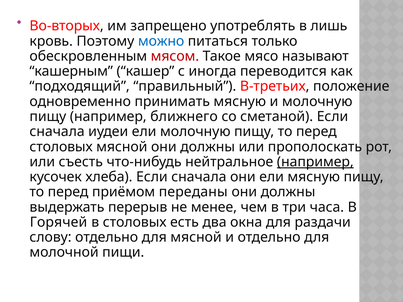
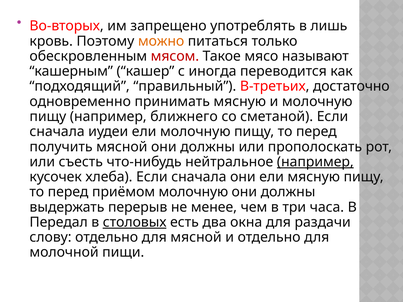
можно colour: blue -> orange
положение: положение -> достаточно
столовых at (61, 147): столовых -> получить
приёмом переданы: переданы -> молочную
Горячей: Горячей -> Передал
столовых at (135, 222) underline: none -> present
